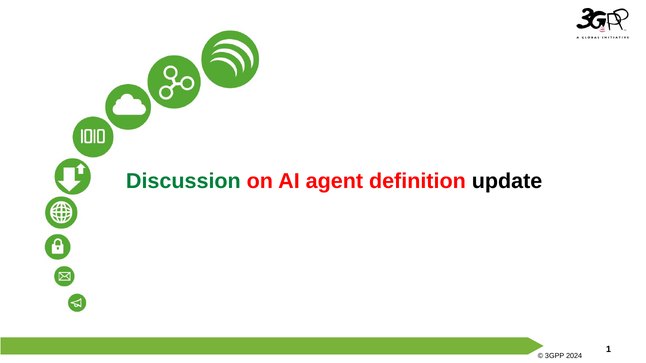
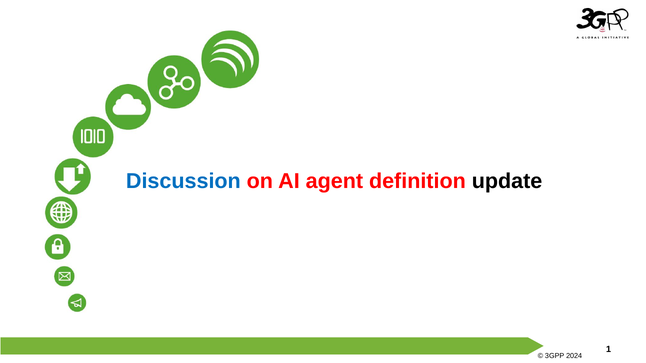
Discussion colour: green -> blue
